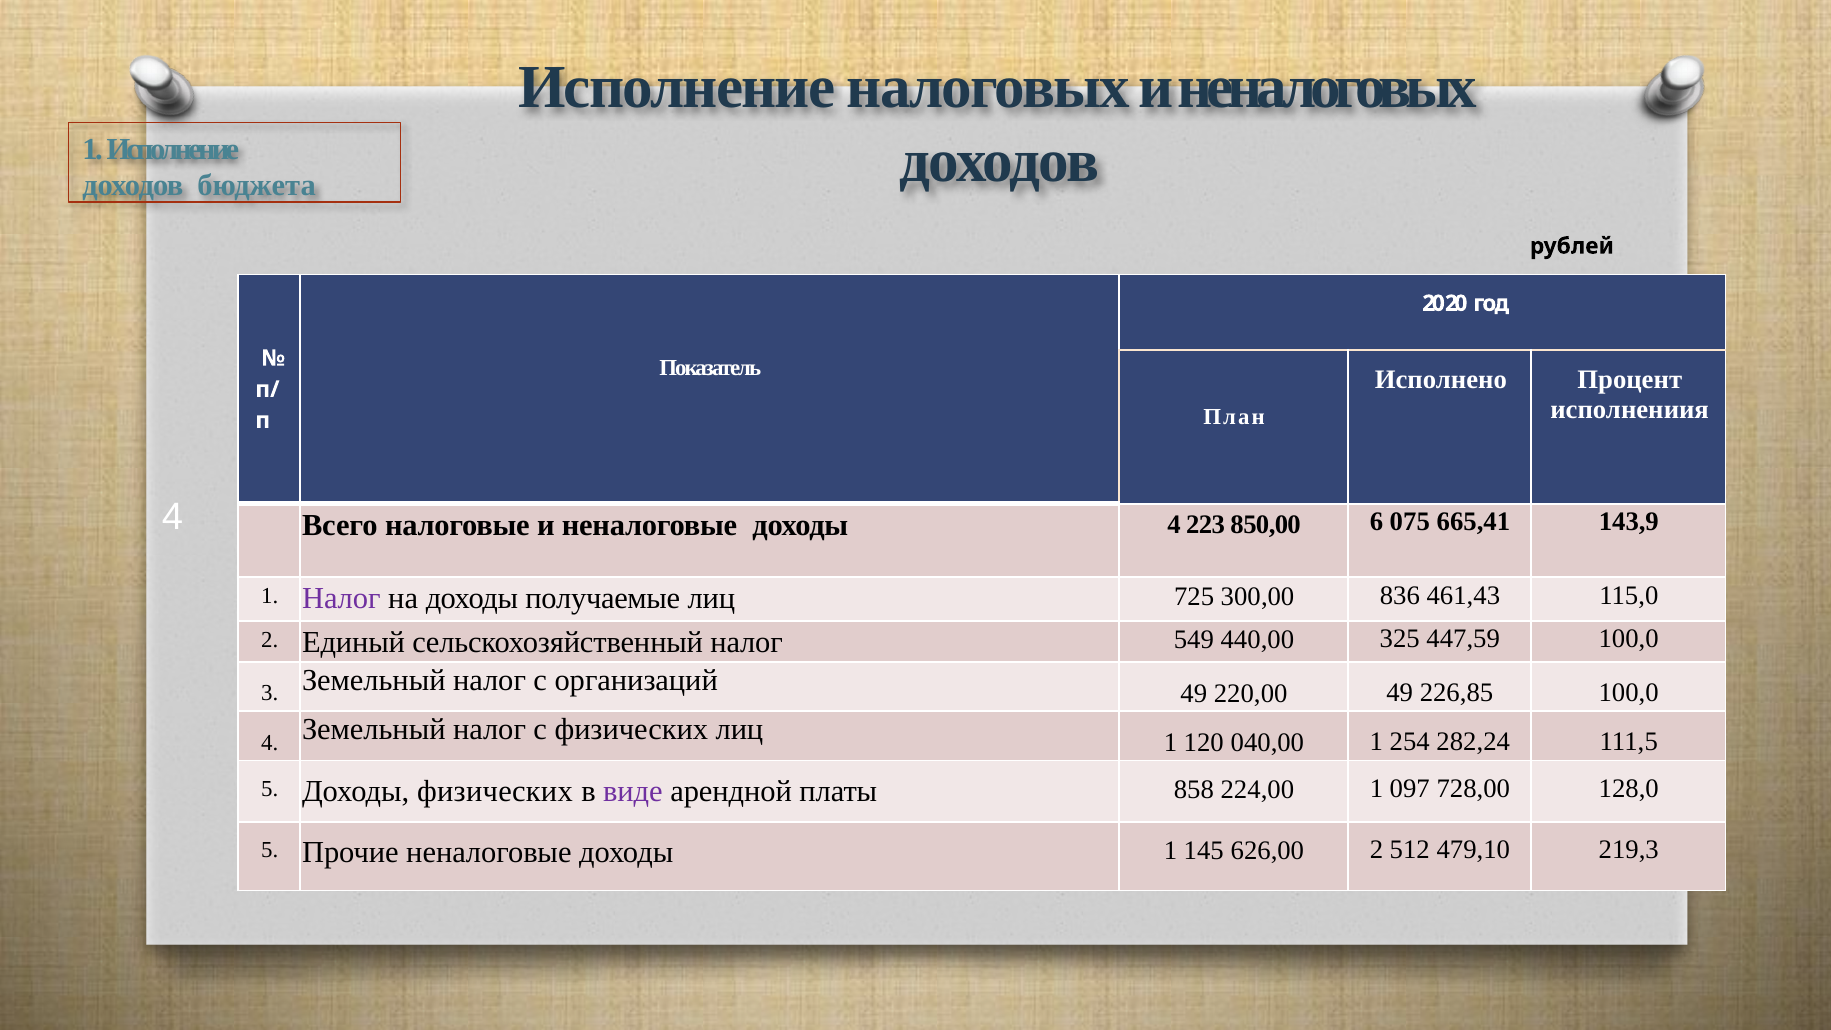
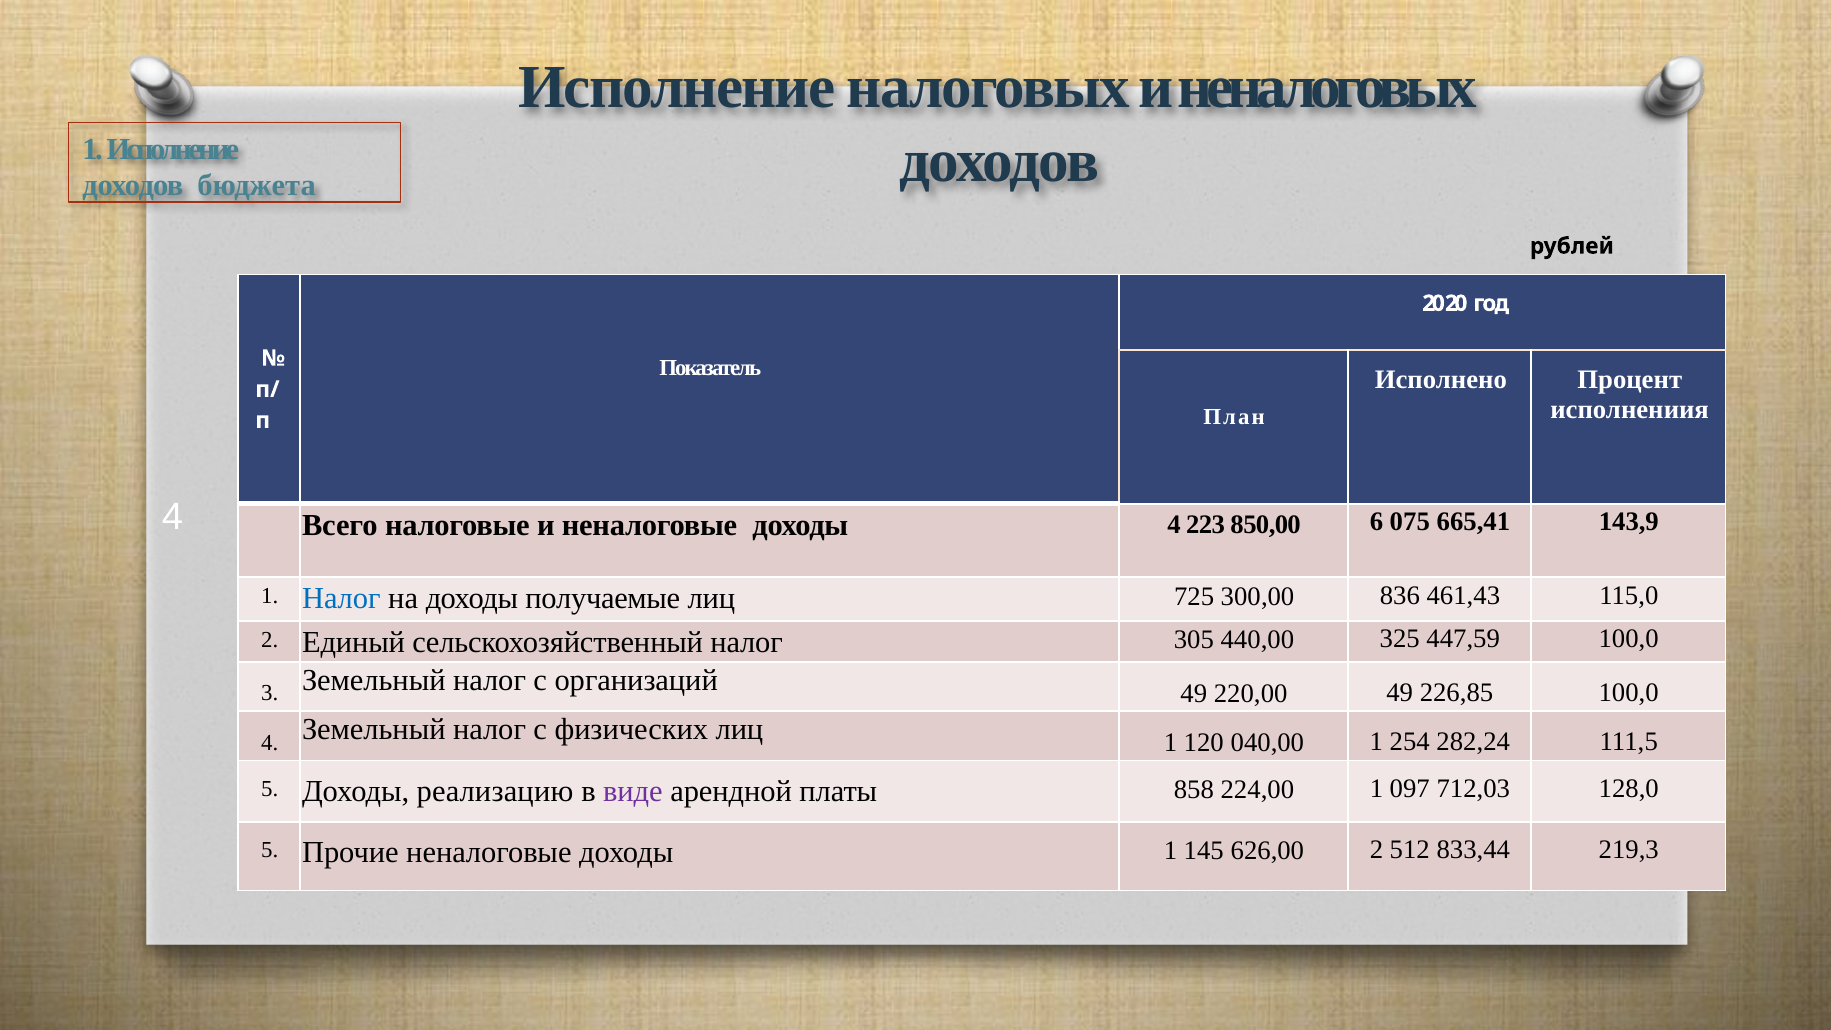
Налог at (341, 599) colour: purple -> blue
549: 549 -> 305
Доходы физических: физических -> реализацию
728,00: 728,00 -> 712,03
479,10: 479,10 -> 833,44
